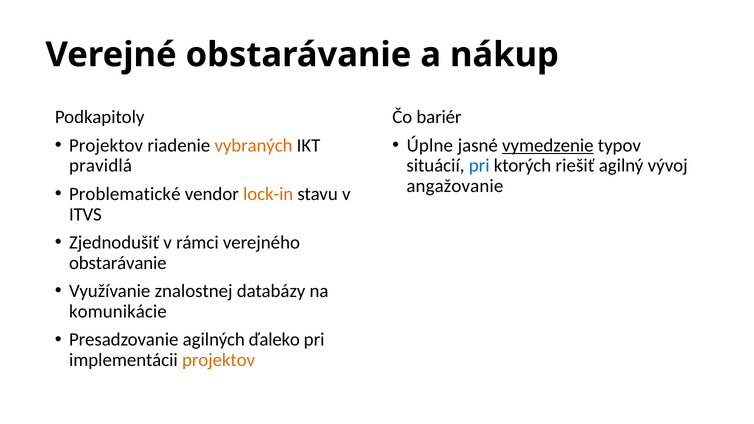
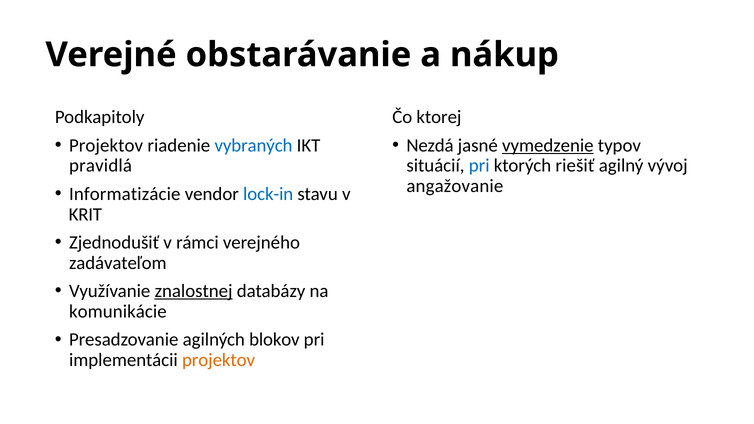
bariér: bariér -> ktorej
vybraných colour: orange -> blue
Úplne: Úplne -> Nezdá
Problematické: Problematické -> Informatizácie
lock-in colour: orange -> blue
ITVS: ITVS -> KRIT
obstarávanie at (118, 263): obstarávanie -> zadávateľom
znalostnej underline: none -> present
ďaleko: ďaleko -> blokov
